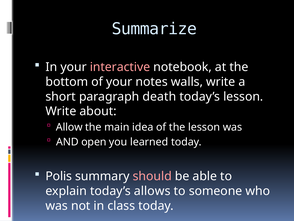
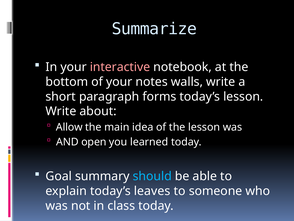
death: death -> forms
Polis: Polis -> Goal
should colour: pink -> light blue
allows: allows -> leaves
